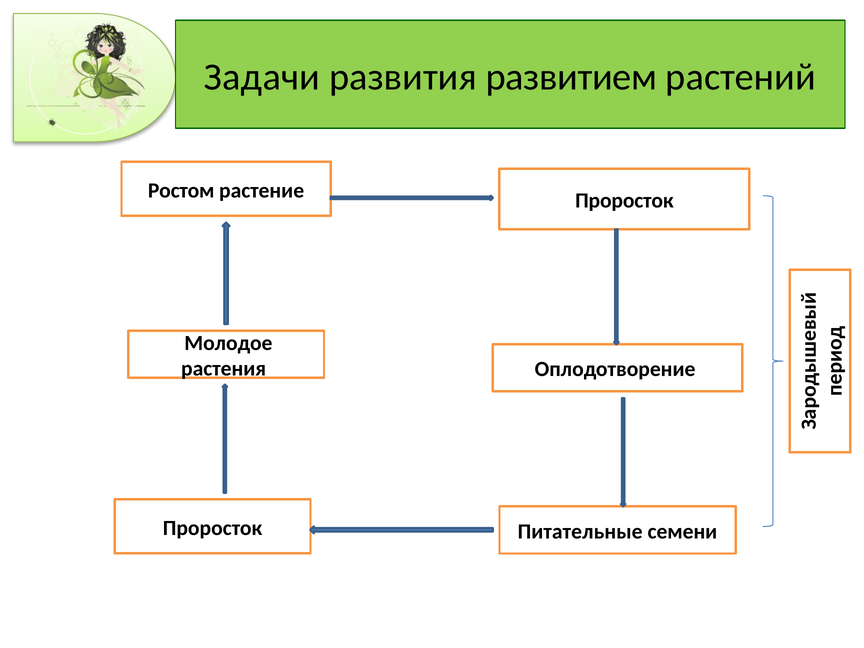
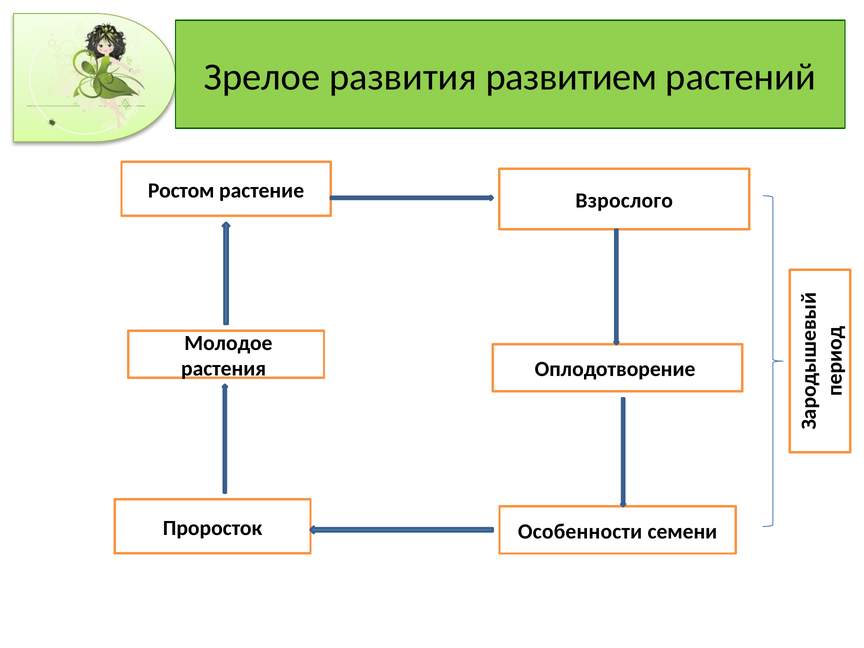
Задачи: Задачи -> Зрелое
растение Проросток: Проросток -> Взрослого
Питательные: Питательные -> Особенности
